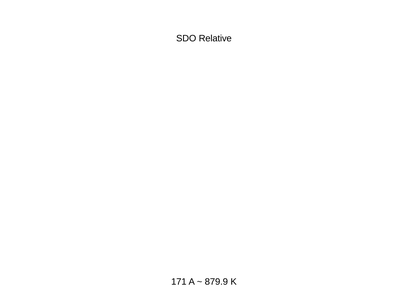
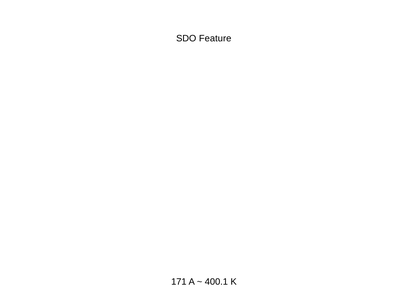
Relative: Relative -> Feature
879.9: 879.9 -> 400.1
